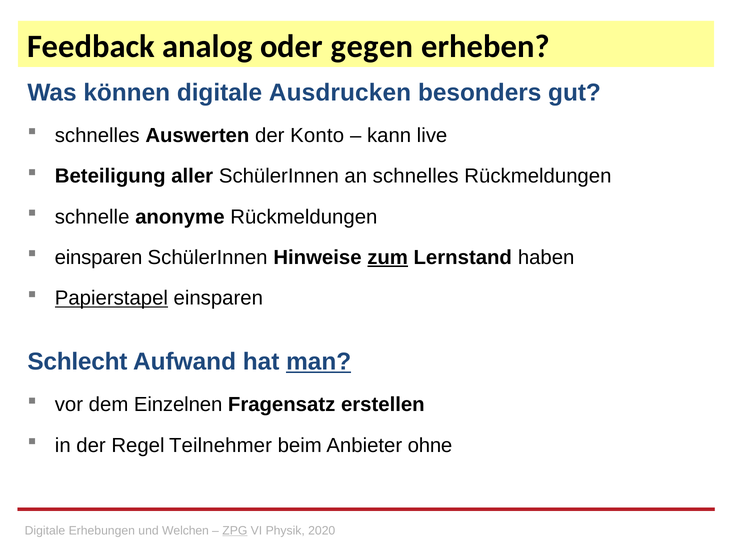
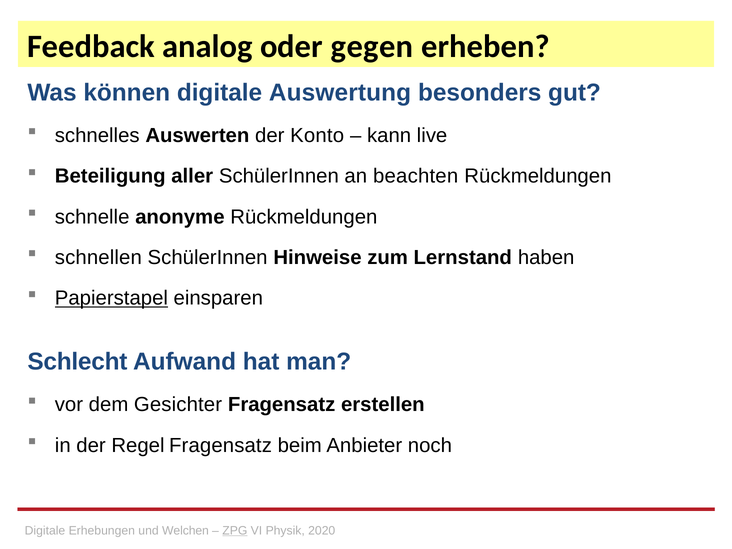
Ausdrucken: Ausdrucken -> Auswertung
an schnelles: schnelles -> beachten
einsparen at (99, 257): einsparen -> schnellen
zum underline: present -> none
man underline: present -> none
Einzelnen: Einzelnen -> Gesichter
Regel Teilnehmer: Teilnehmer -> Fragensatz
ohne: ohne -> noch
